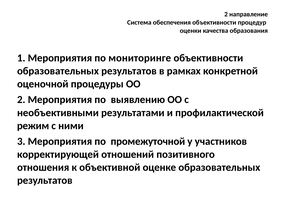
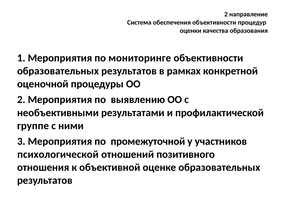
режим: режим -> группе
корректирующей: корректирующей -> психологической
